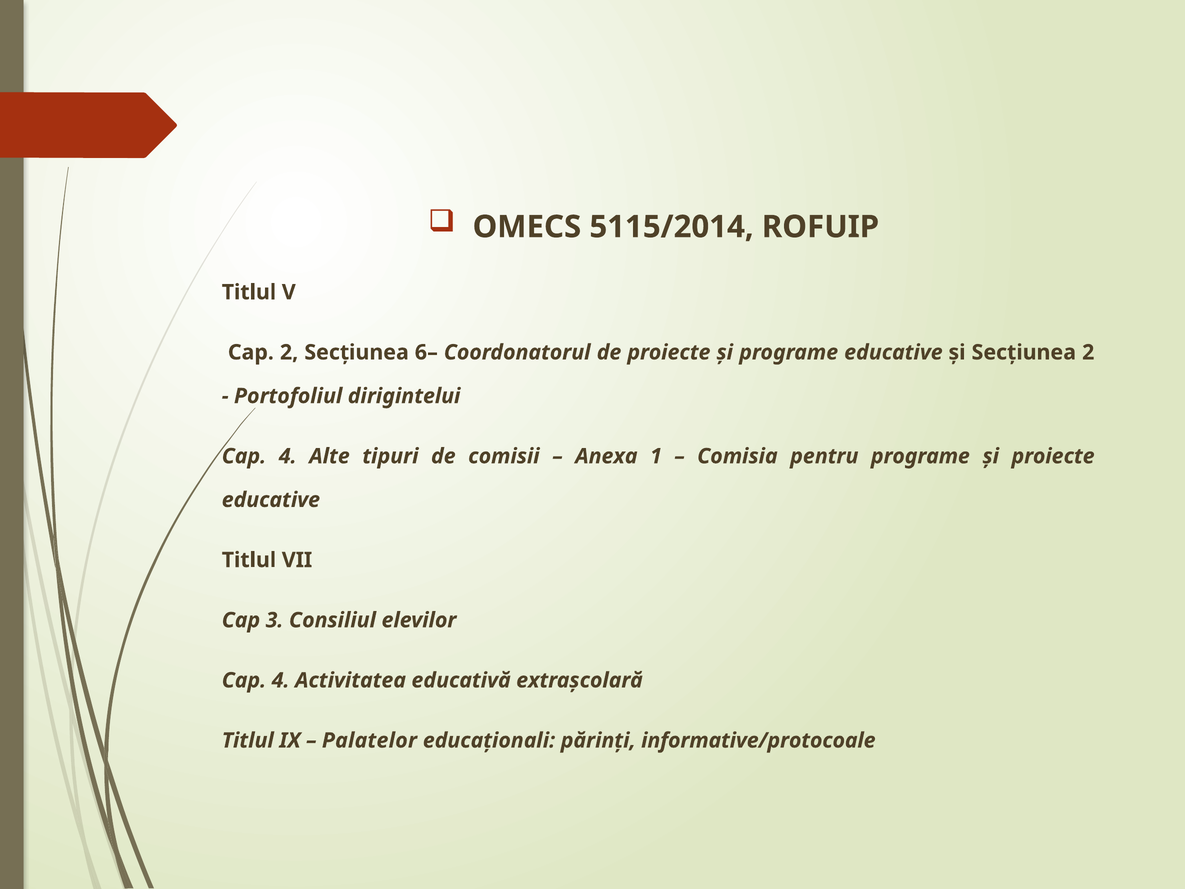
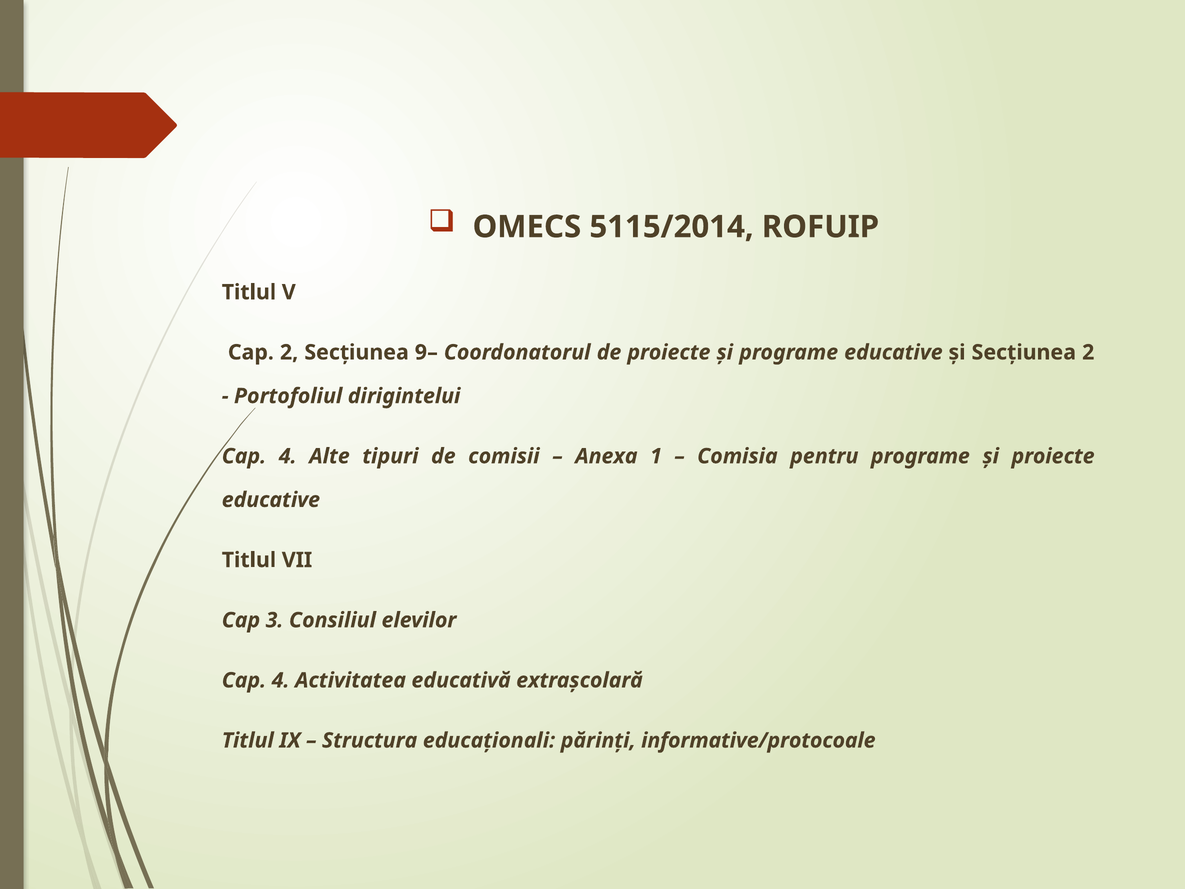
6–: 6– -> 9–
Palatelor: Palatelor -> Structura
